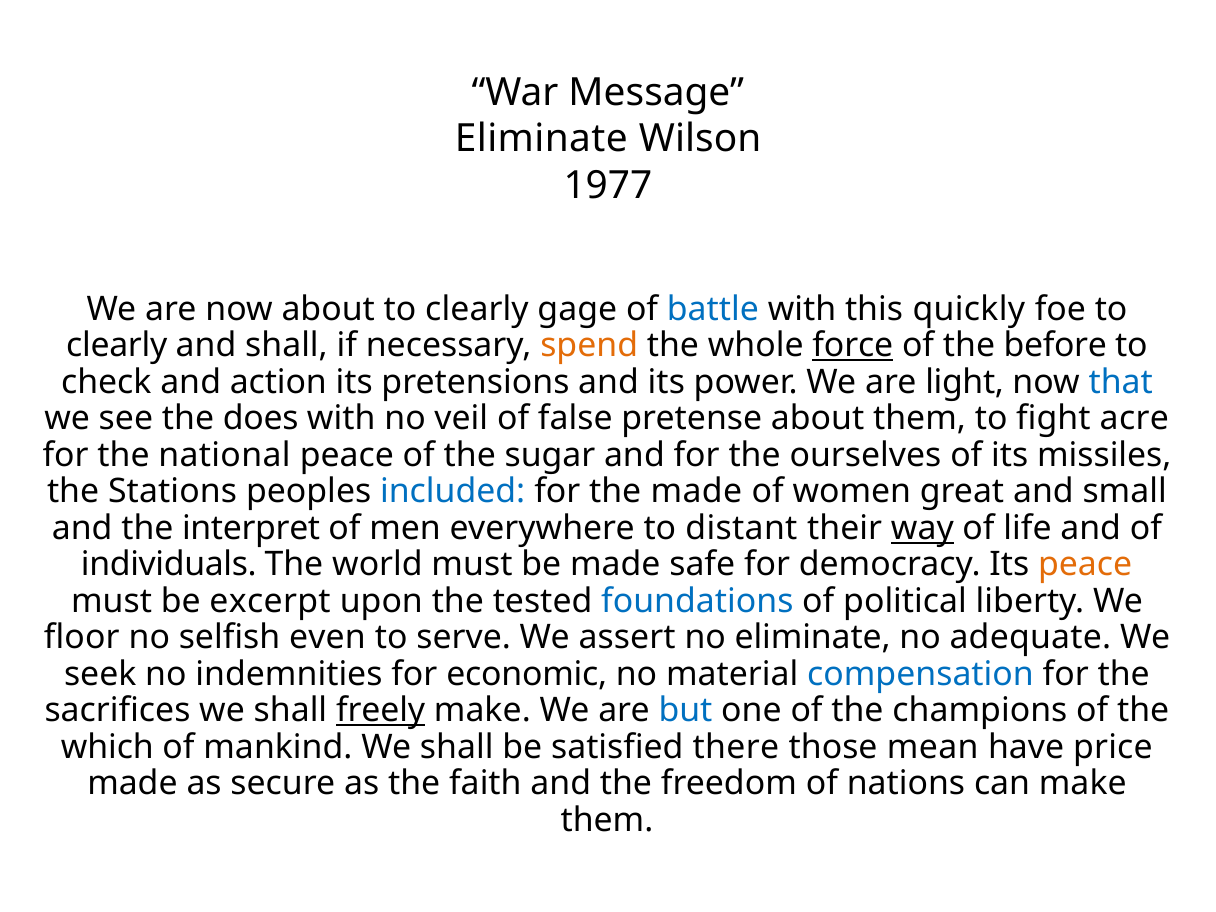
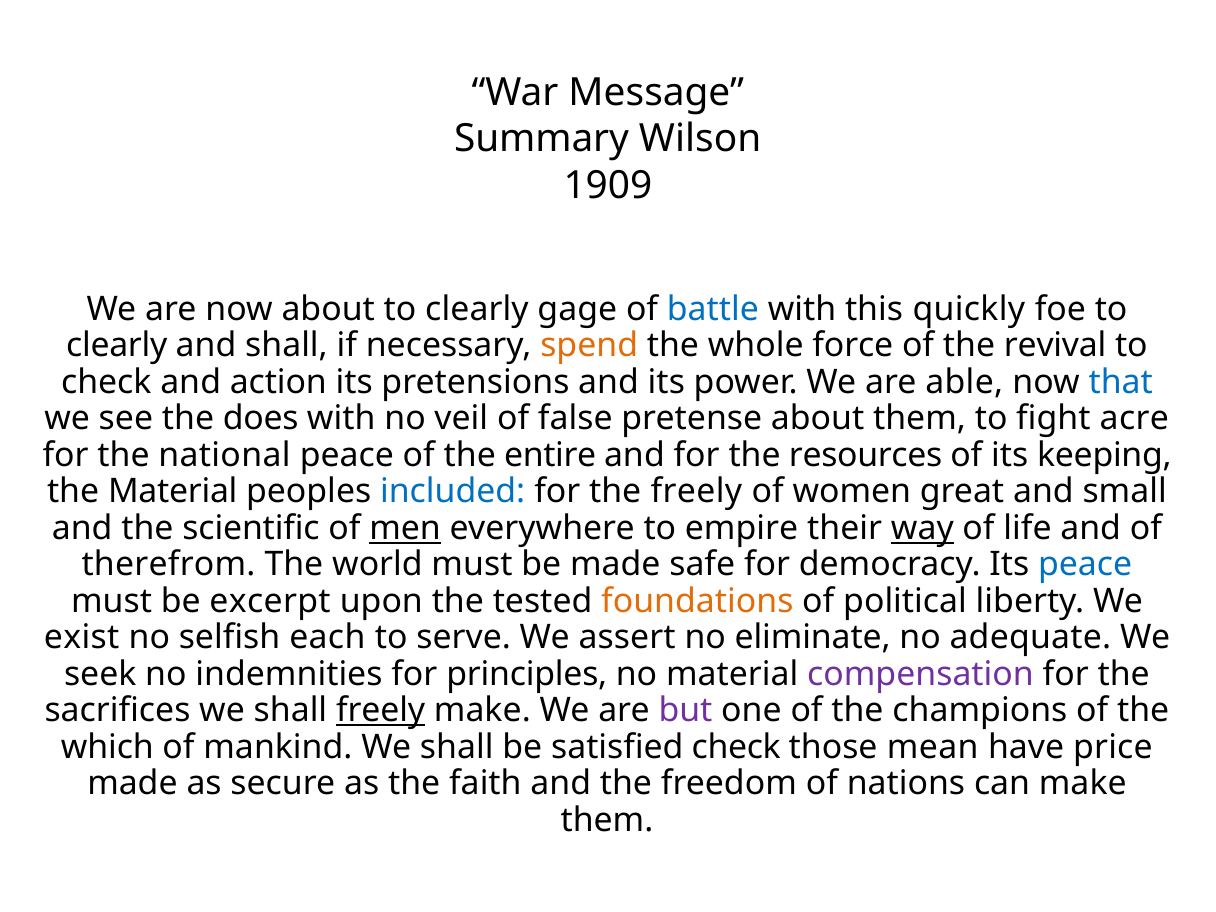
Eliminate at (541, 139): Eliminate -> Summary
1977: 1977 -> 1909
force underline: present -> none
before: before -> revival
light: light -> able
sugar: sugar -> entire
ourselves: ourselves -> resources
missiles: missiles -> keeping
the Stations: Stations -> Material
the made: made -> freely
interpret: interpret -> scientific
men underline: none -> present
distant: distant -> empire
individuals: individuals -> therefrom
peace at (1085, 565) colour: orange -> blue
foundations colour: blue -> orange
floor: floor -> exist
even: even -> each
economic: economic -> principles
compensation colour: blue -> purple
but colour: blue -> purple
satisfied there: there -> check
